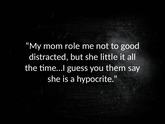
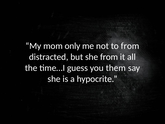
role: role -> only
to good: good -> from
she little: little -> from
